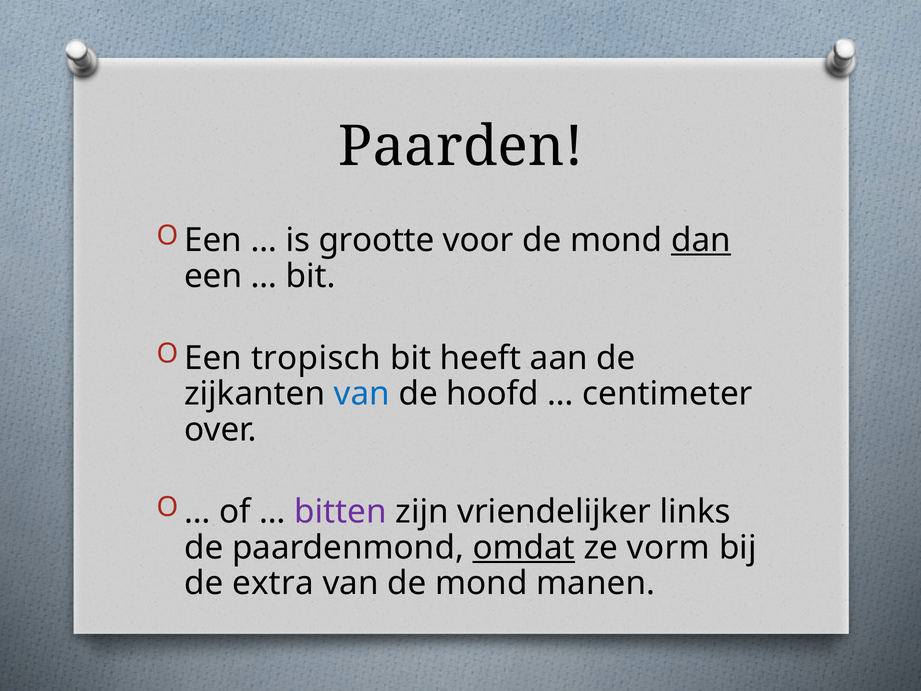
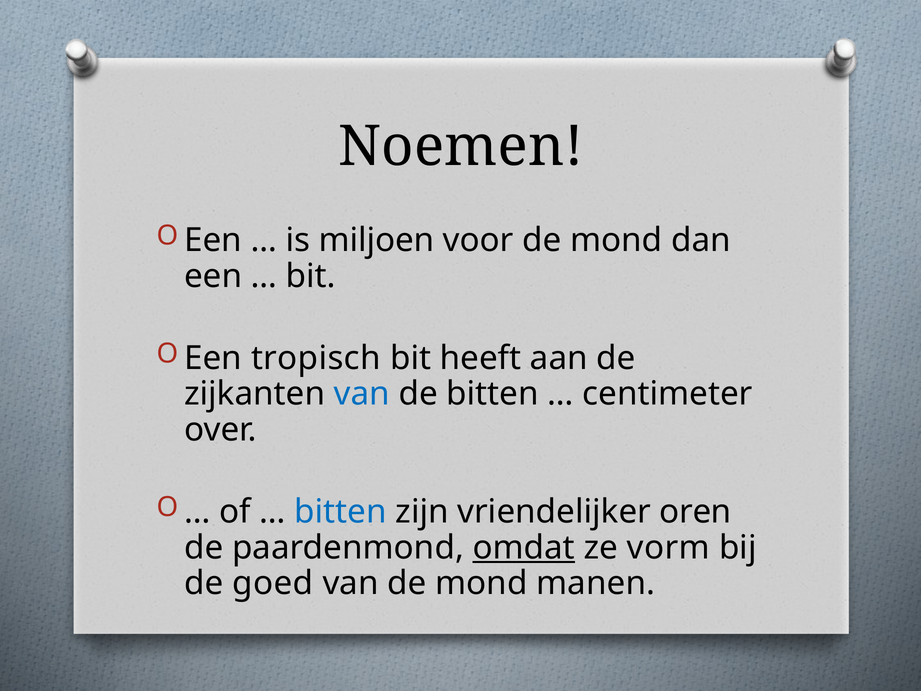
Paarden: Paarden -> Noemen
grootte: grootte -> miljoen
dan underline: present -> none
de hoofd: hoofd -> bitten
bitten at (340, 511) colour: purple -> blue
links: links -> oren
extra: extra -> goed
